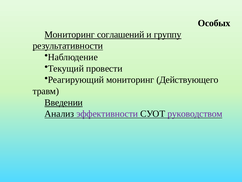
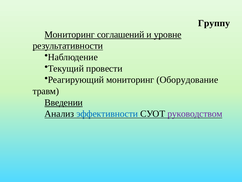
Особых: Особых -> Группу
группу: группу -> уровне
Действующего: Действующего -> Оборудование
эффективности colour: purple -> blue
